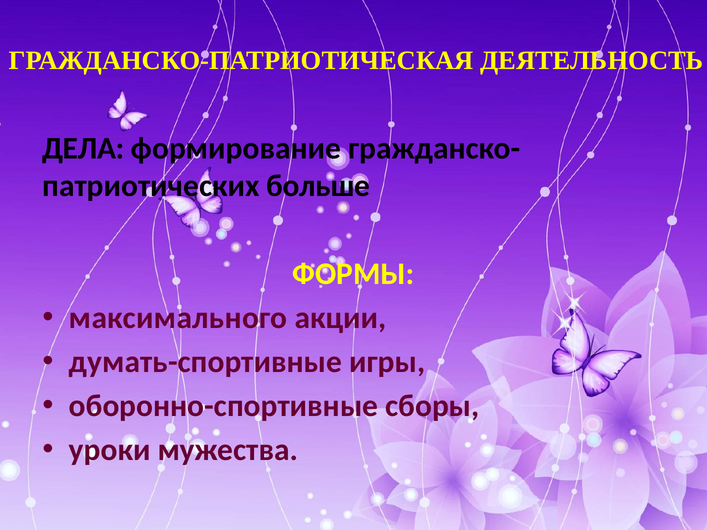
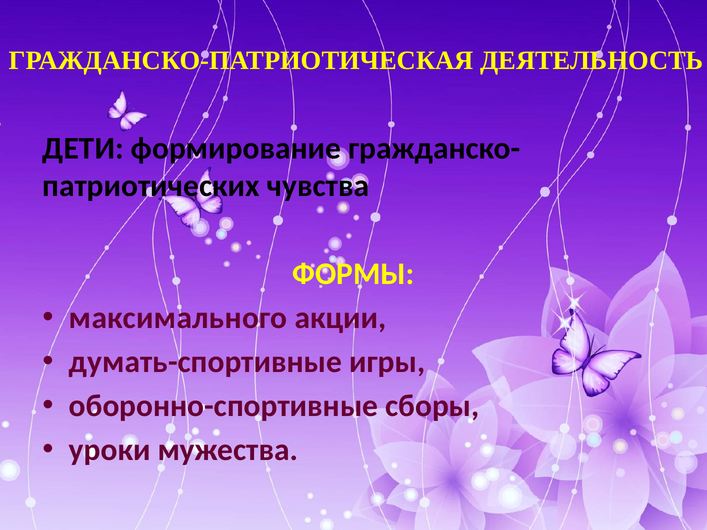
ДЕЛА: ДЕЛА -> ДЕТИ
больше: больше -> чувства
